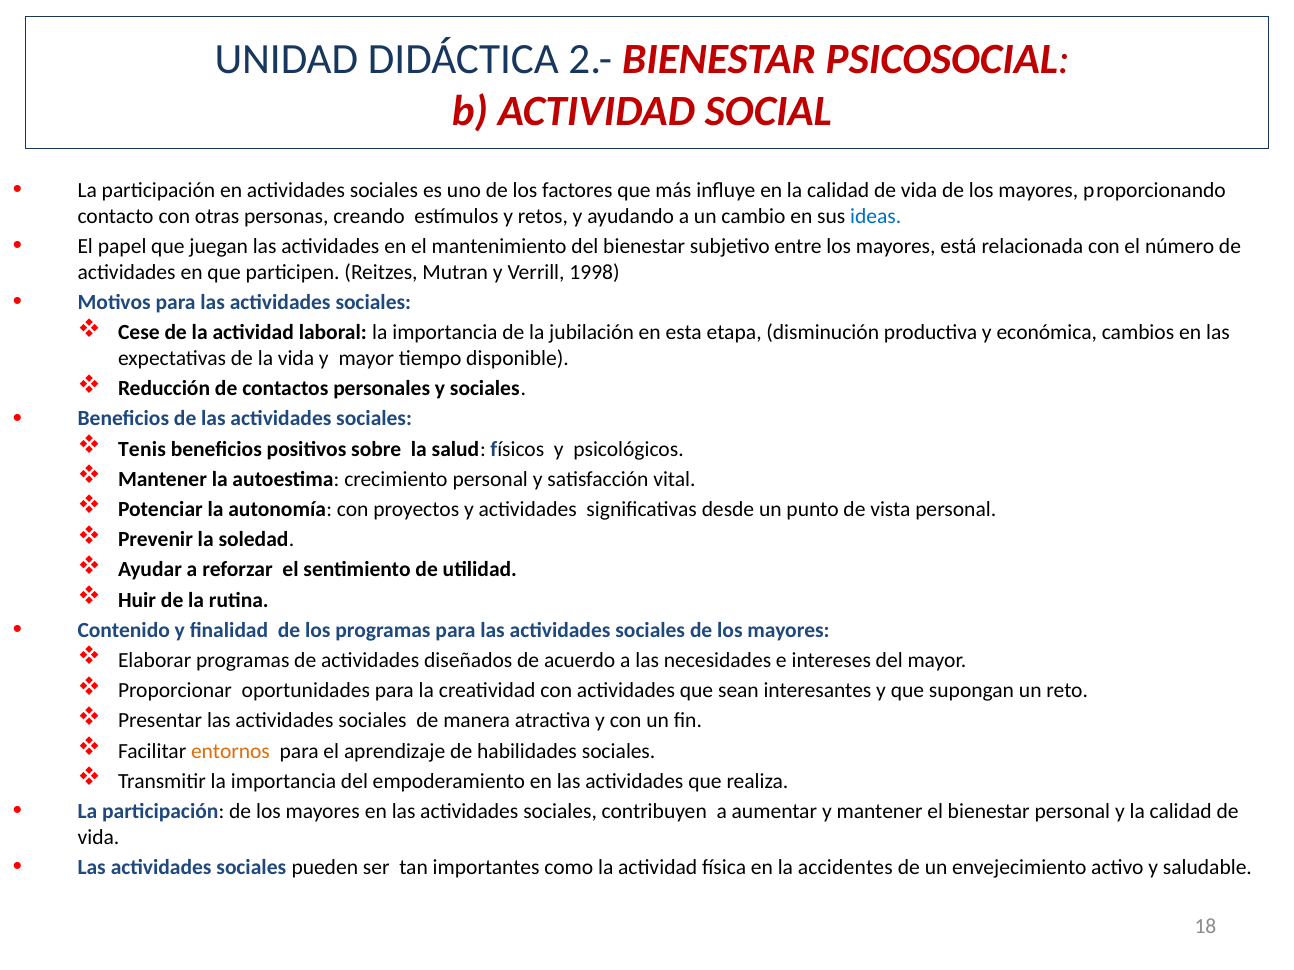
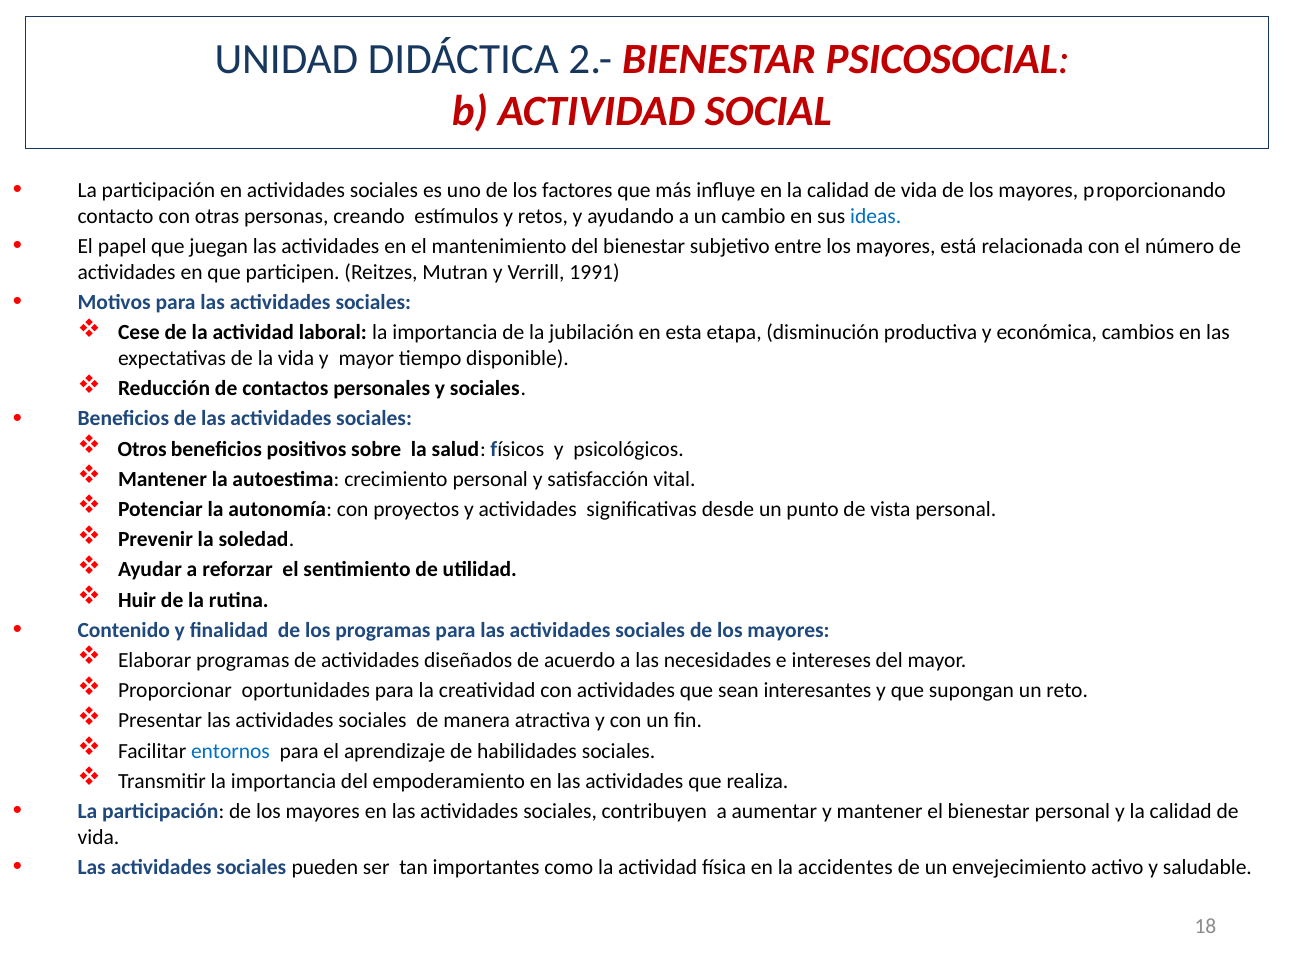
1998: 1998 -> 1991
Tenis: Tenis -> Otros
entornos colour: orange -> blue
